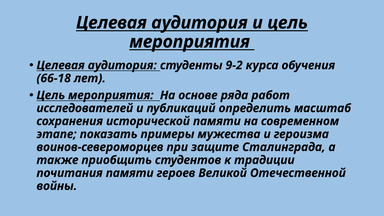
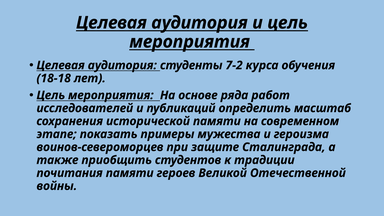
9-2: 9-2 -> 7-2
66-18: 66-18 -> 18-18
